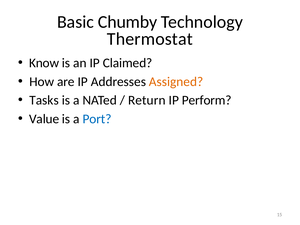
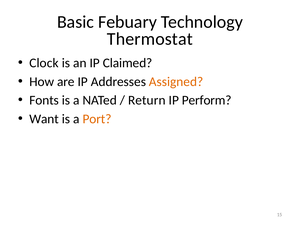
Chumby: Chumby -> Febuary
Know: Know -> Clock
Tasks: Tasks -> Fonts
Value: Value -> Want
Port colour: blue -> orange
